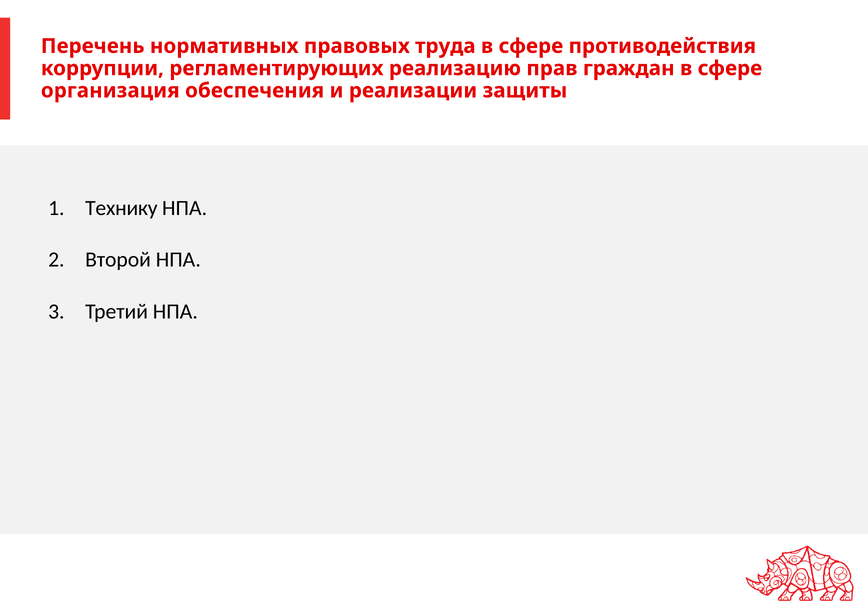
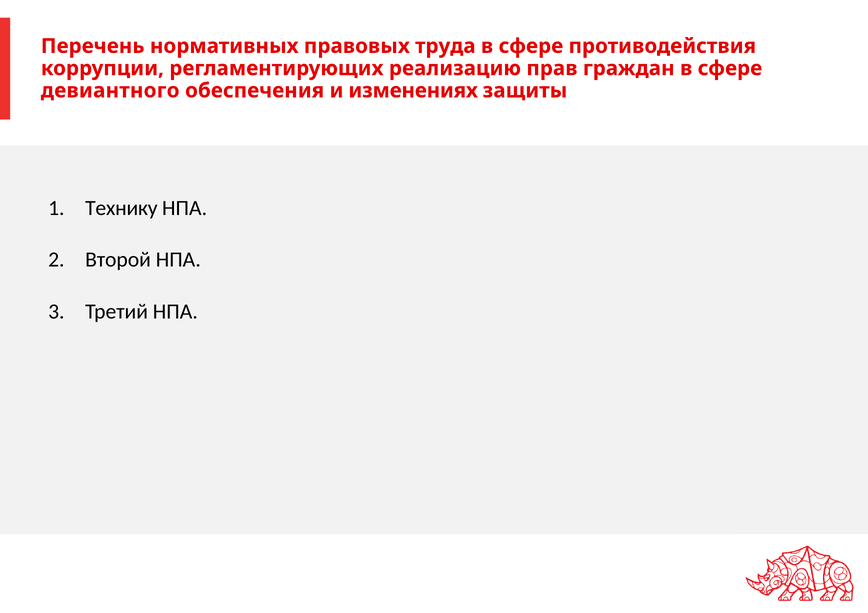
организация: организация -> девиантного
реализации: реализации -> изменениях
